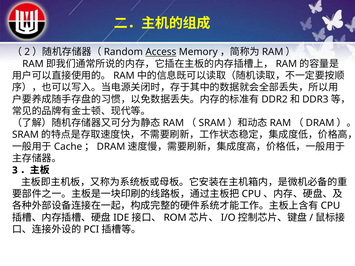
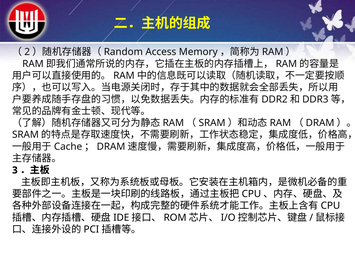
Access underline: present -> none
